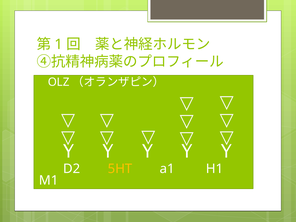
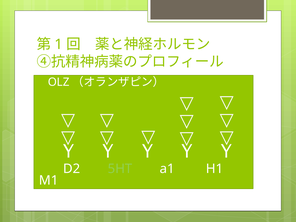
5HT colour: yellow -> light green
